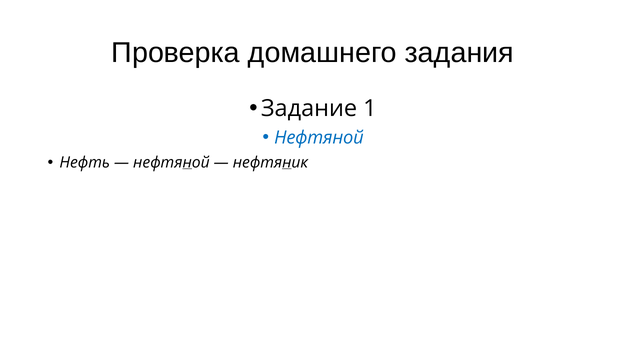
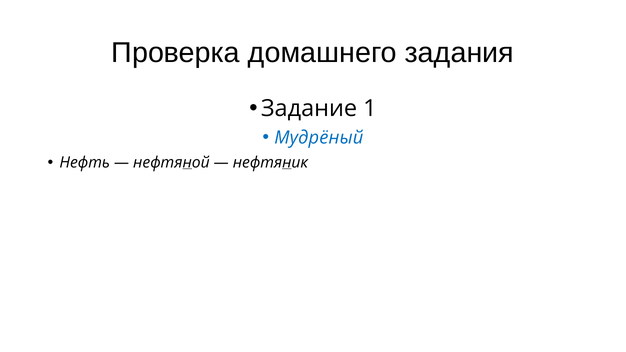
Нефтяной at (319, 138): Нефтяной -> Мудрёный
